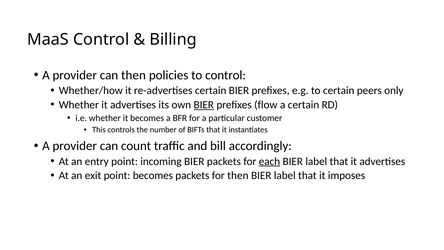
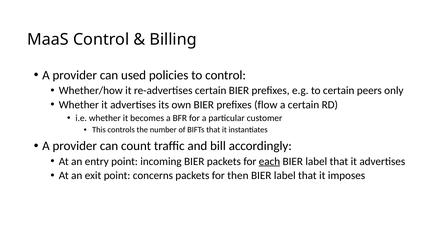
can then: then -> used
BIER at (204, 105) underline: present -> none
point becomes: becomes -> concerns
